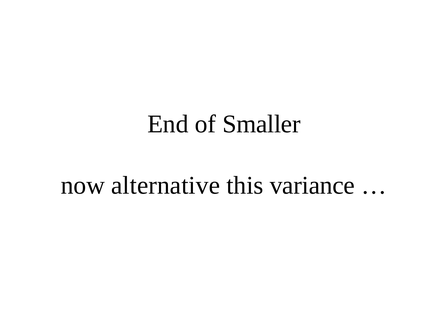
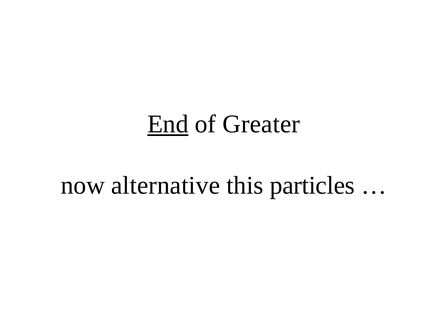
End underline: none -> present
Smaller: Smaller -> Greater
variance: variance -> particles
